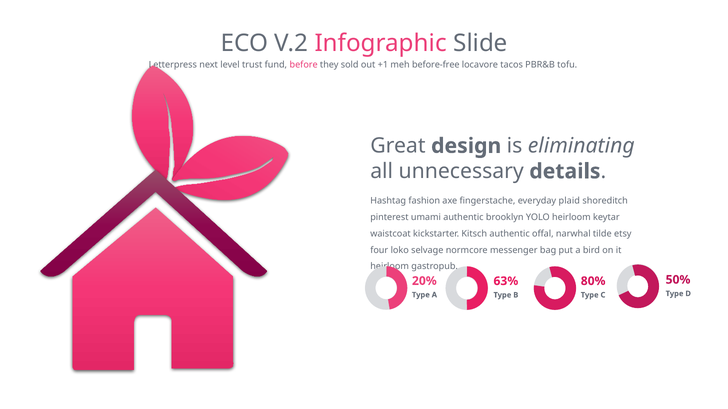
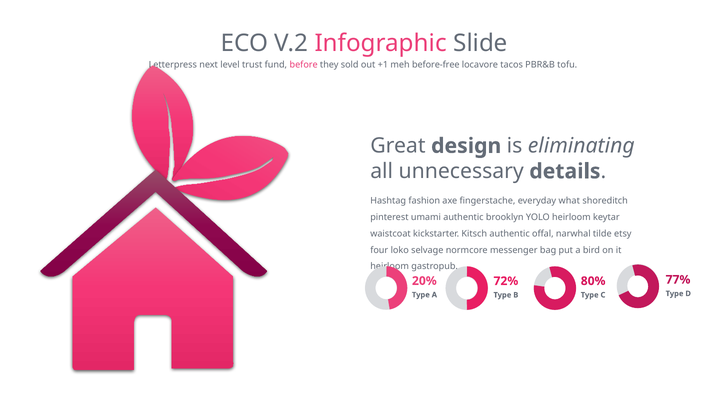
plaid: plaid -> what
50%: 50% -> 77%
63%: 63% -> 72%
